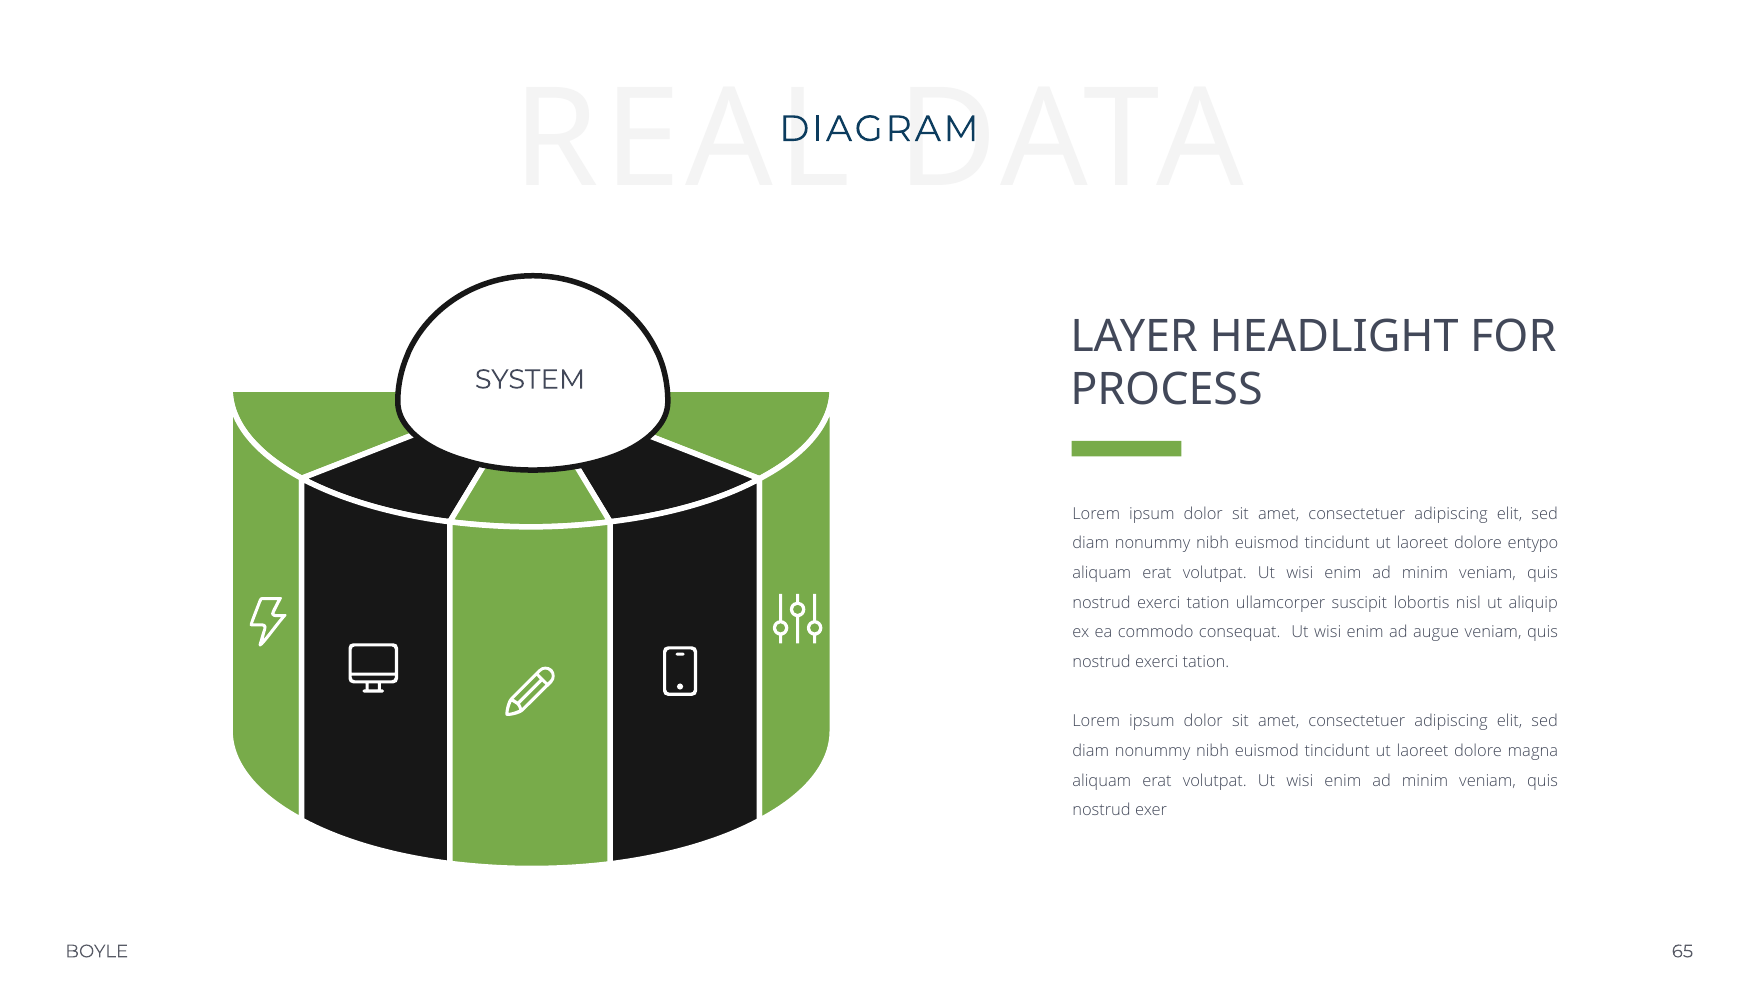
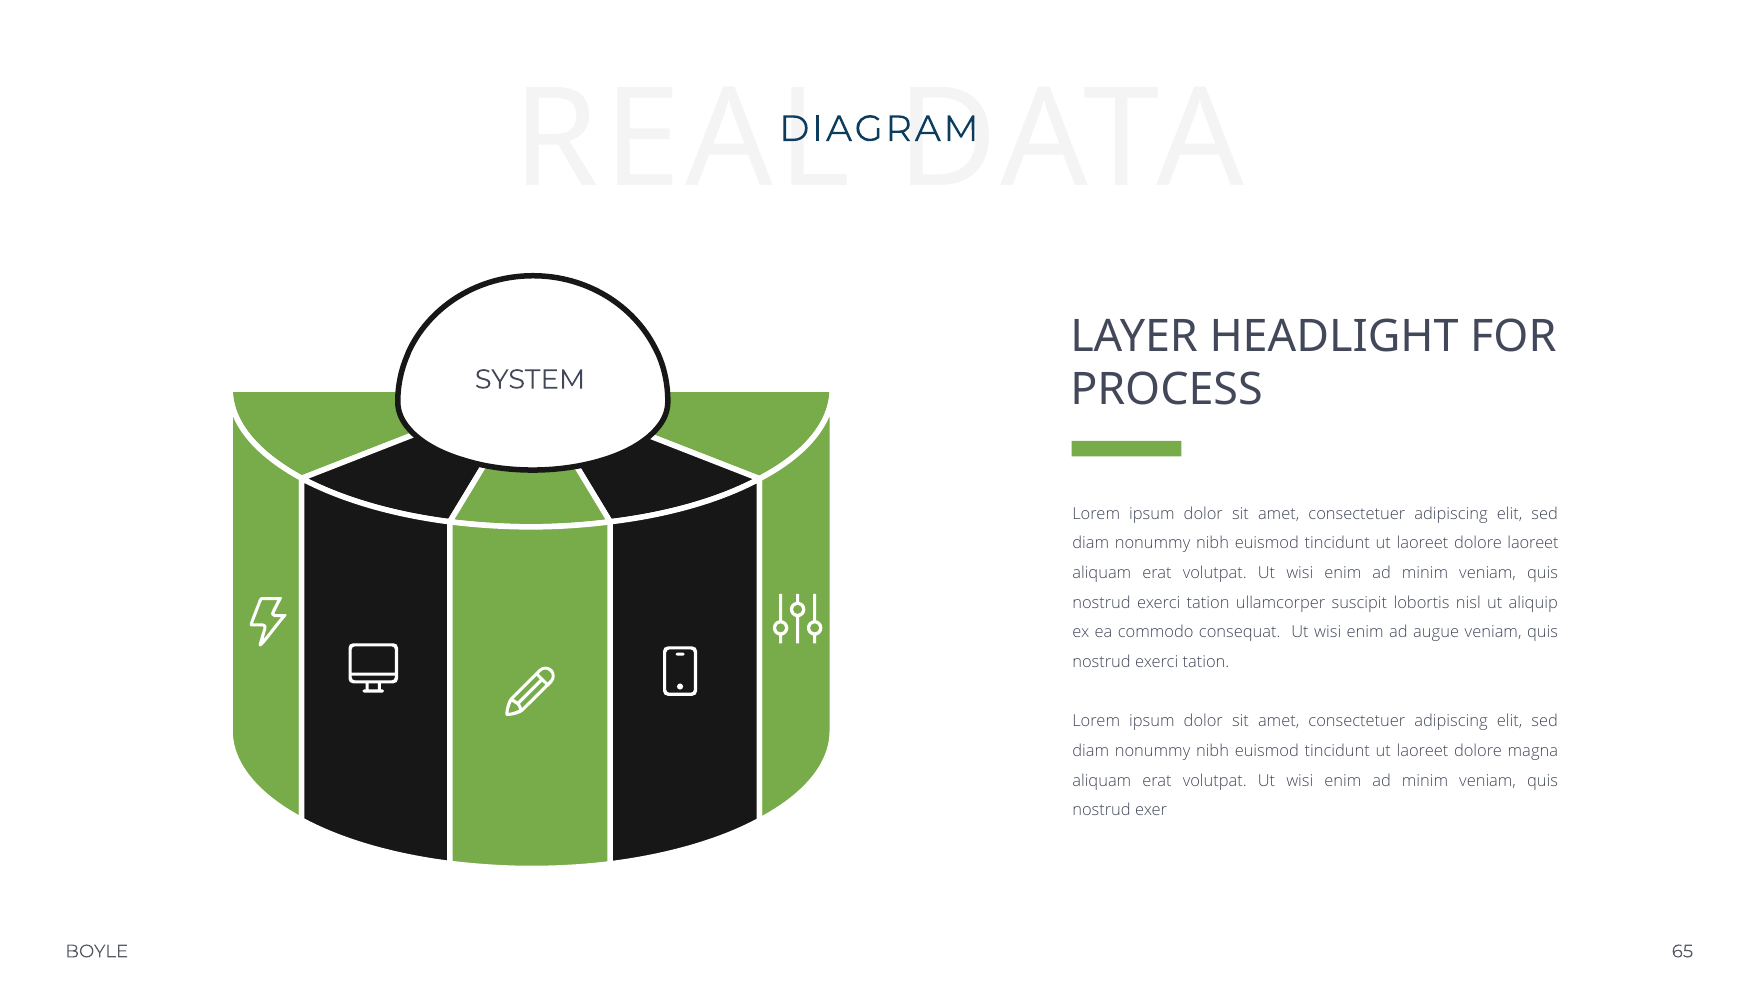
dolore entypo: entypo -> laoreet
